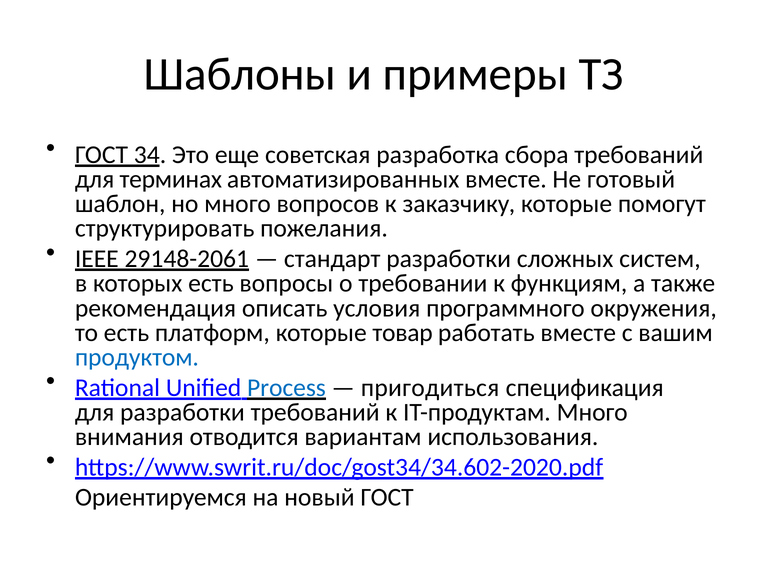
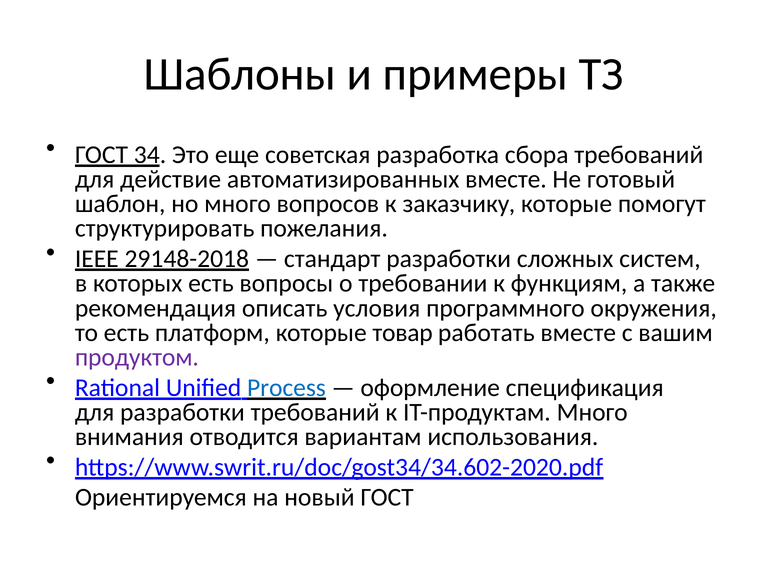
терминах: терминах -> действие
29148-2061: 29148-2061 -> 29148-2018
продуктом colour: blue -> purple
пригодиться: пригодиться -> оформление
